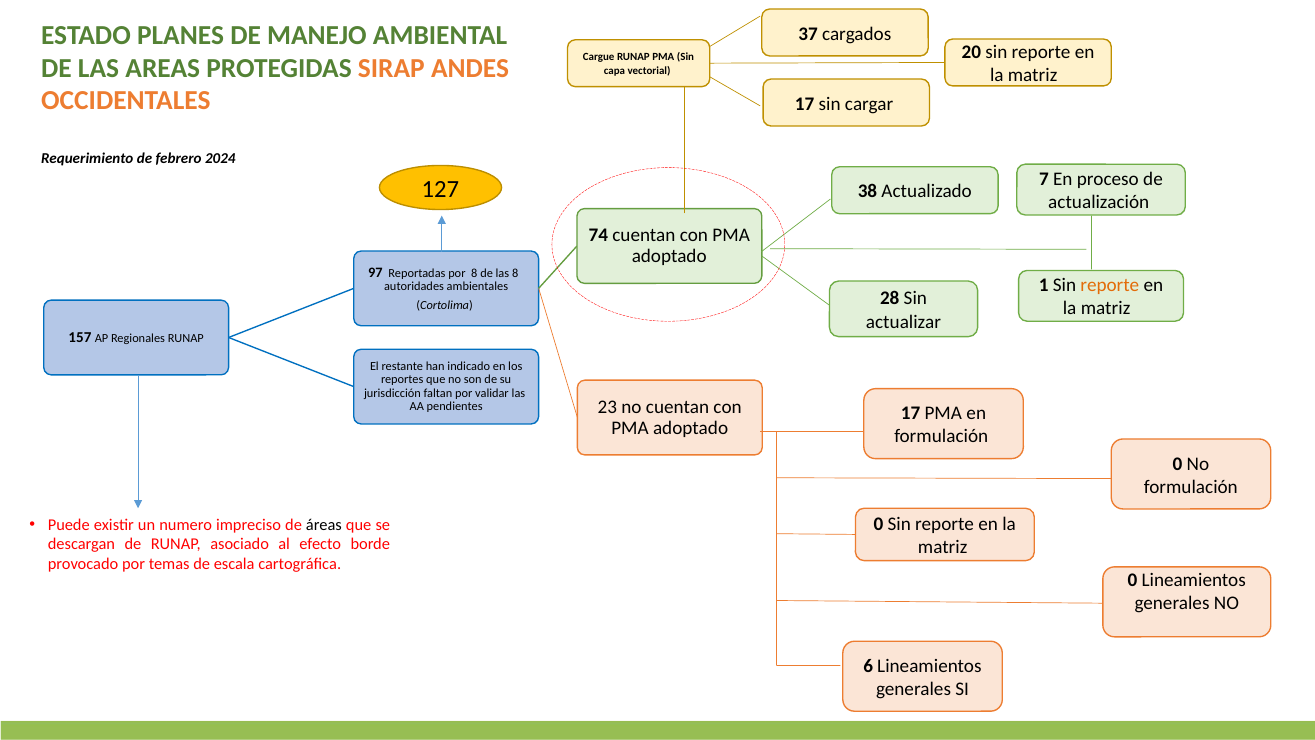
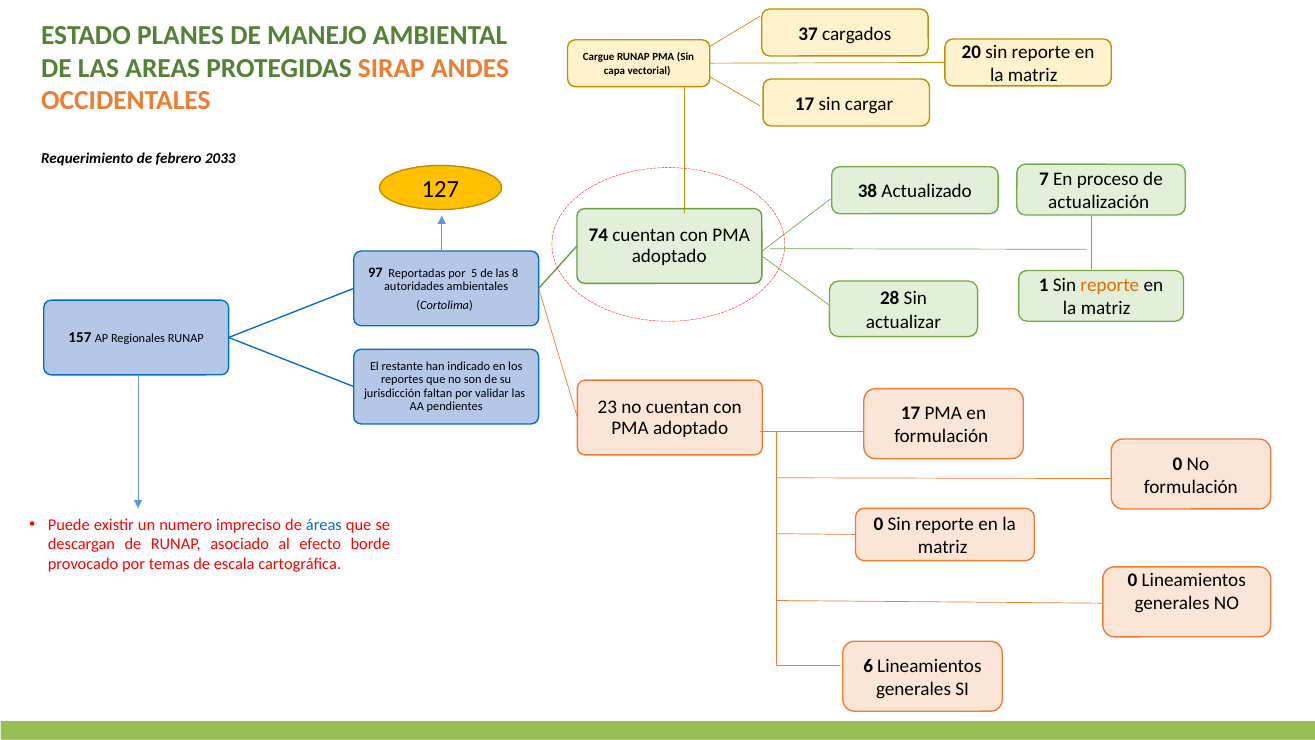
2024: 2024 -> 2033
por 8: 8 -> 5
áreas colour: black -> blue
